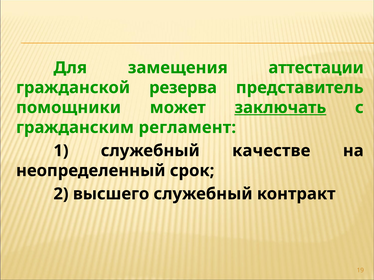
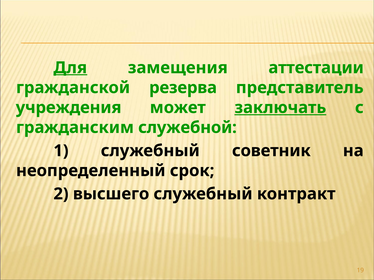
Для underline: none -> present
помощники: помощники -> учреждения
регламент: регламент -> служебной
качестве: качестве -> советник
